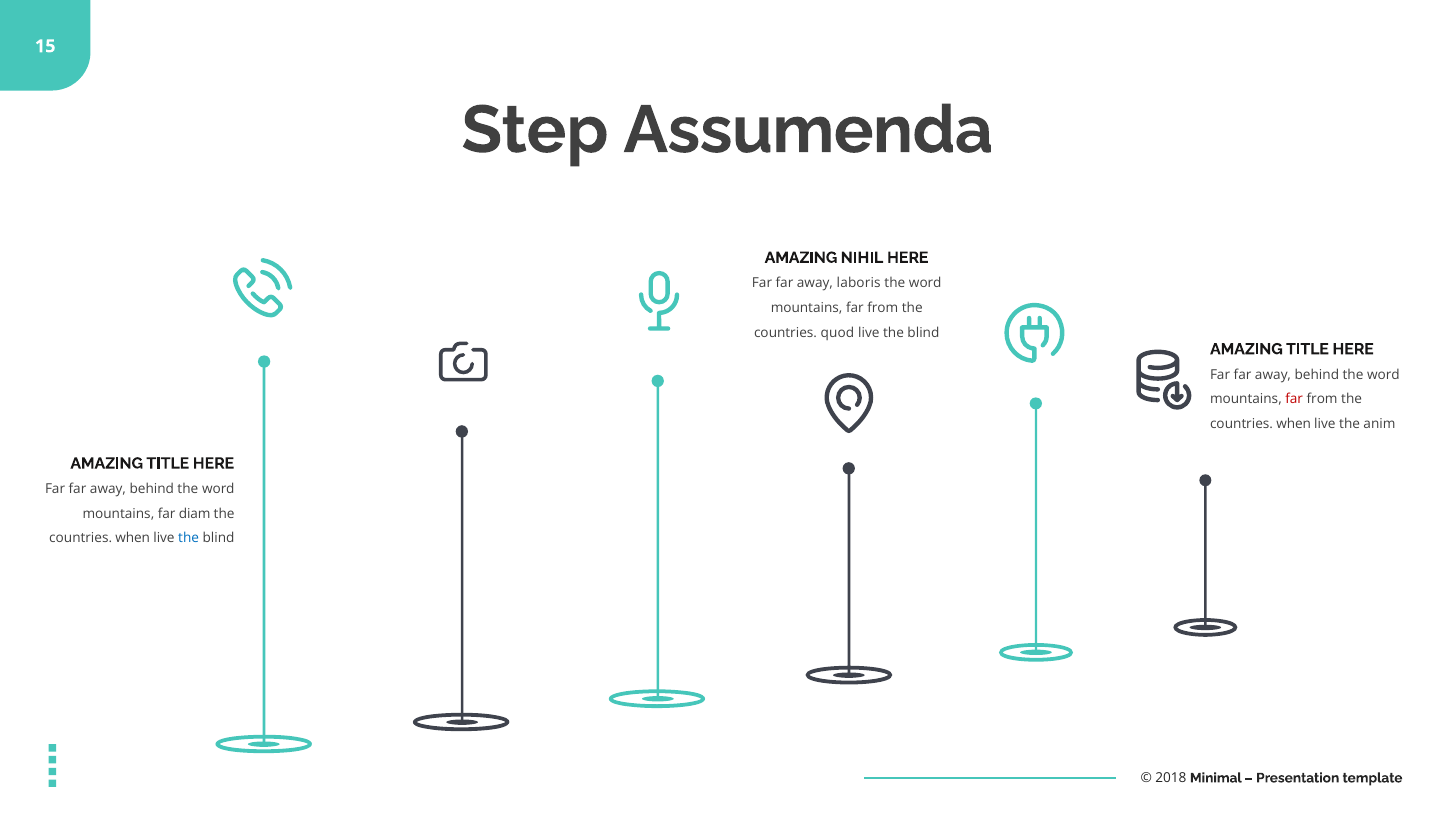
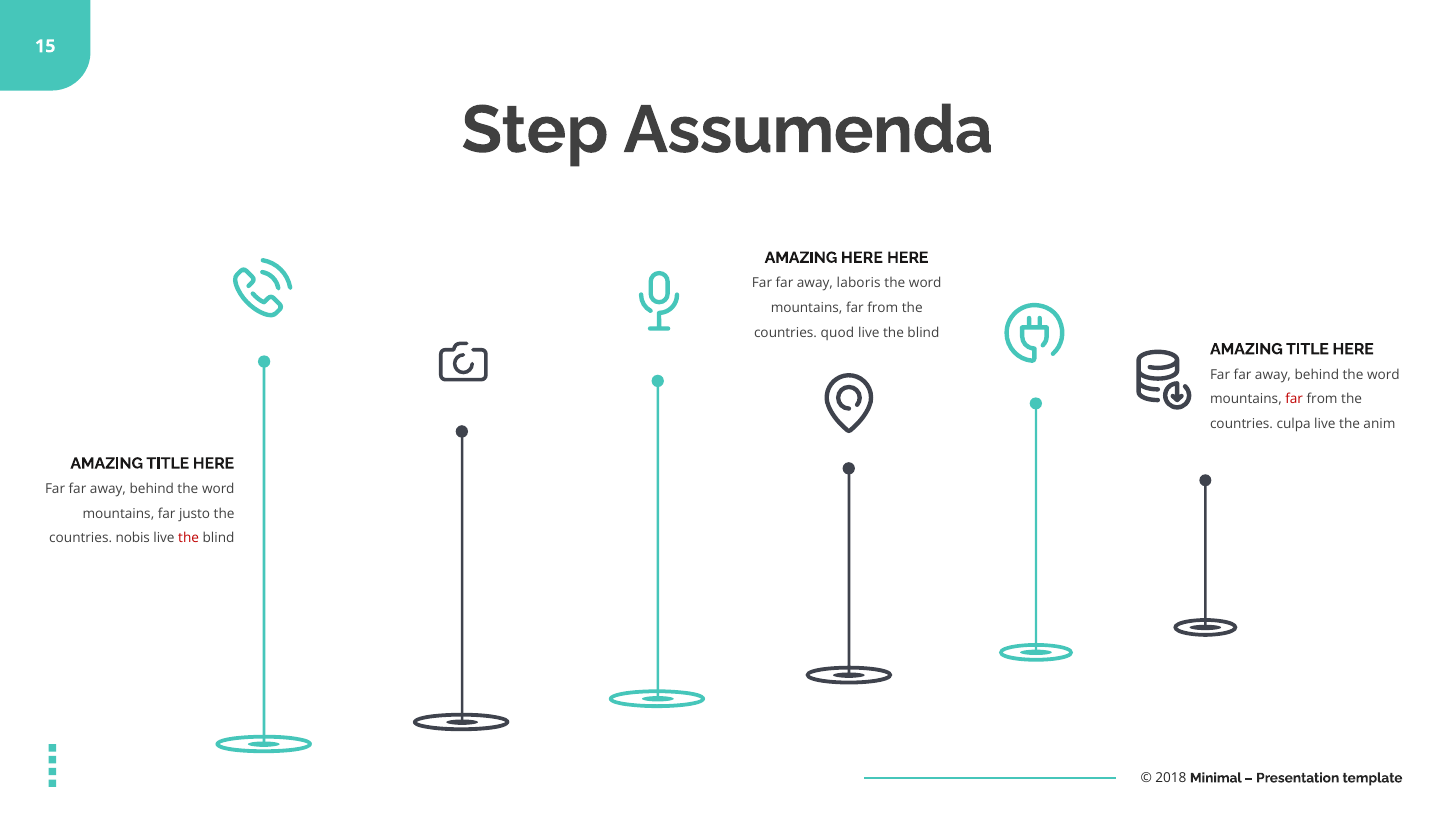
AMAZING NIHIL: NIHIL -> HERE
when at (1294, 424): when -> culpa
diam: diam -> justo
when at (133, 538): when -> nobis
the at (189, 538) colour: blue -> red
